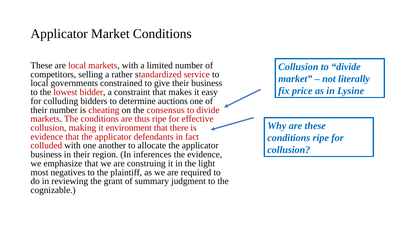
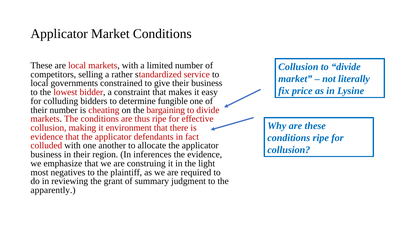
auctions: auctions -> fungible
consensus: consensus -> bargaining
cognizable: cognizable -> apparently
